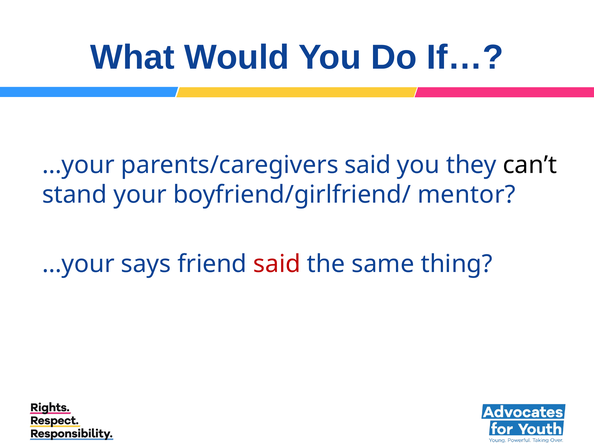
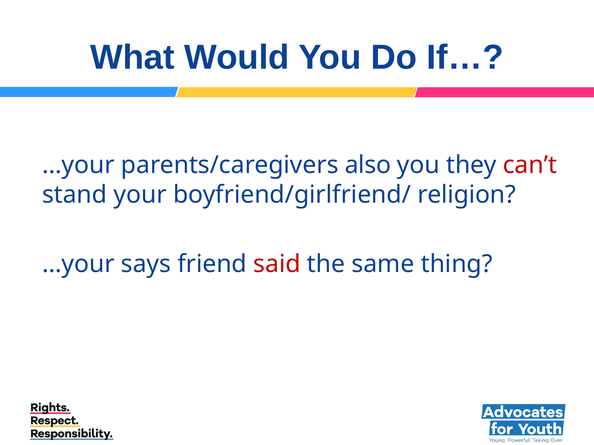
parents/caregivers said: said -> also
can’t colour: black -> red
mentor: mentor -> religion
